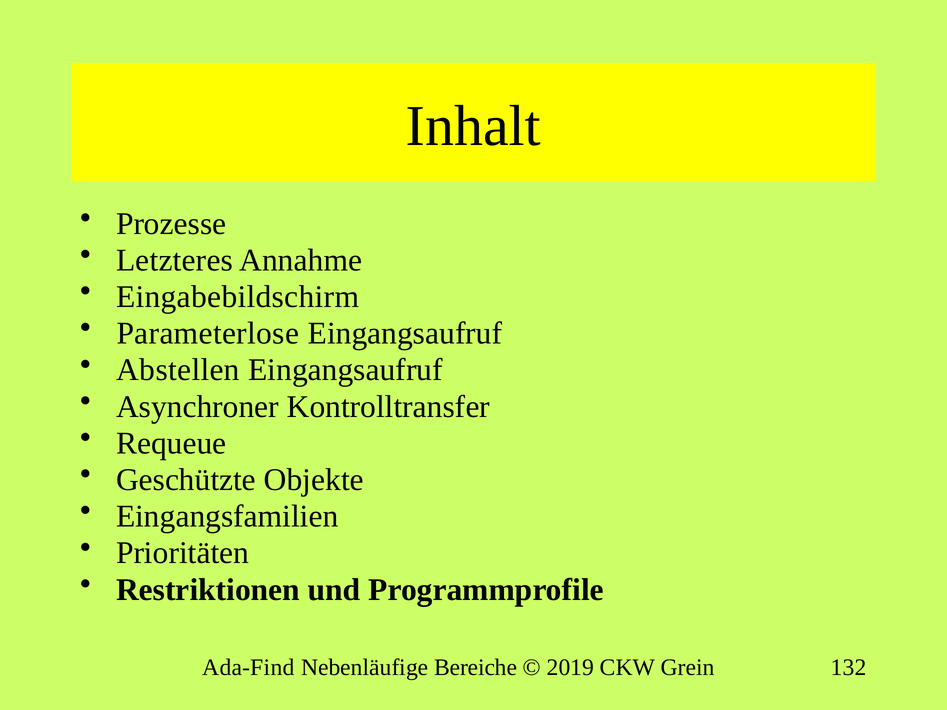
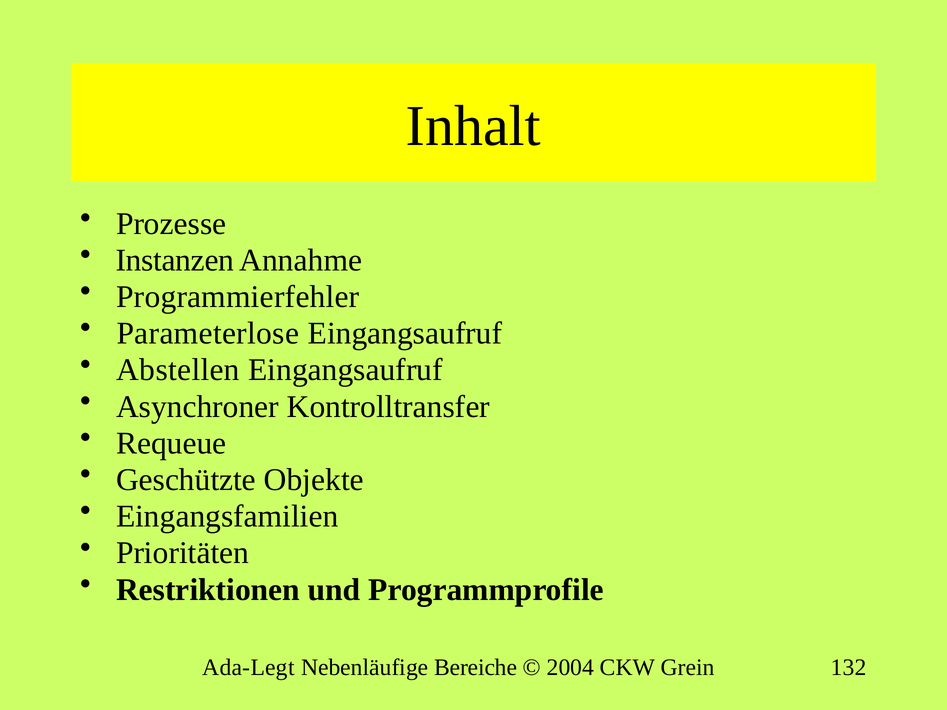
Letzteres: Letzteres -> Instanzen
Eingabebildschirm: Eingabebildschirm -> Programmierfehler
Ada-Find: Ada-Find -> Ada-Legt
2019: 2019 -> 2004
